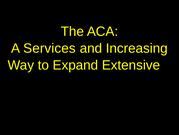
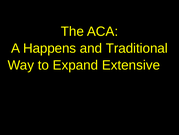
Services: Services -> Happens
Increasing: Increasing -> Traditional
